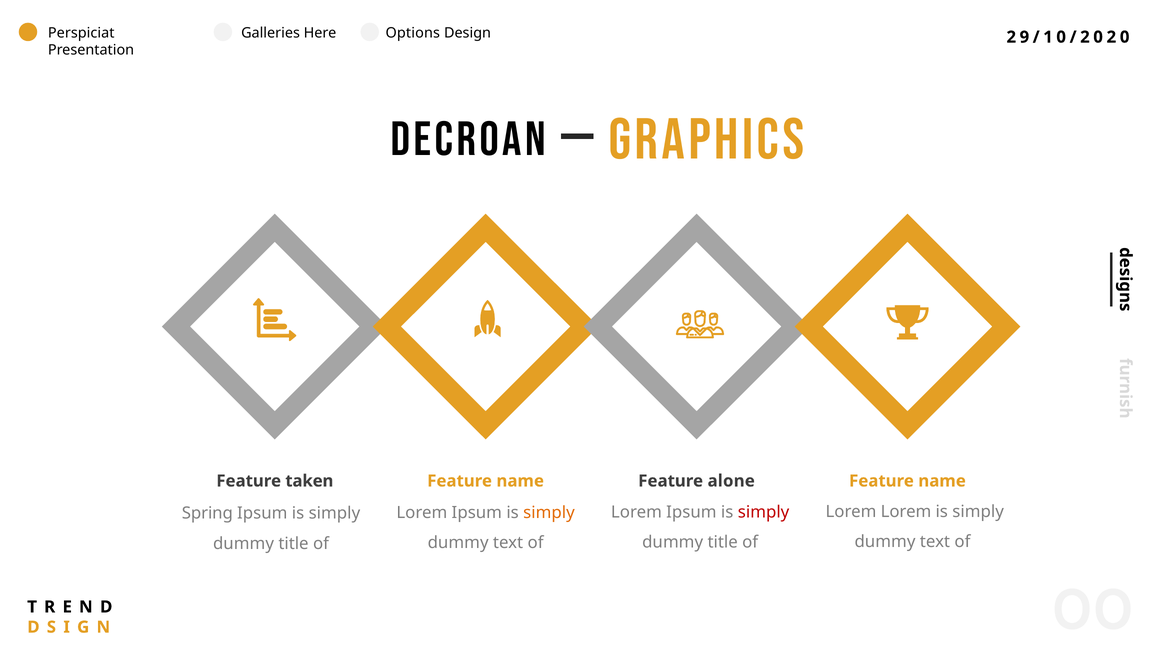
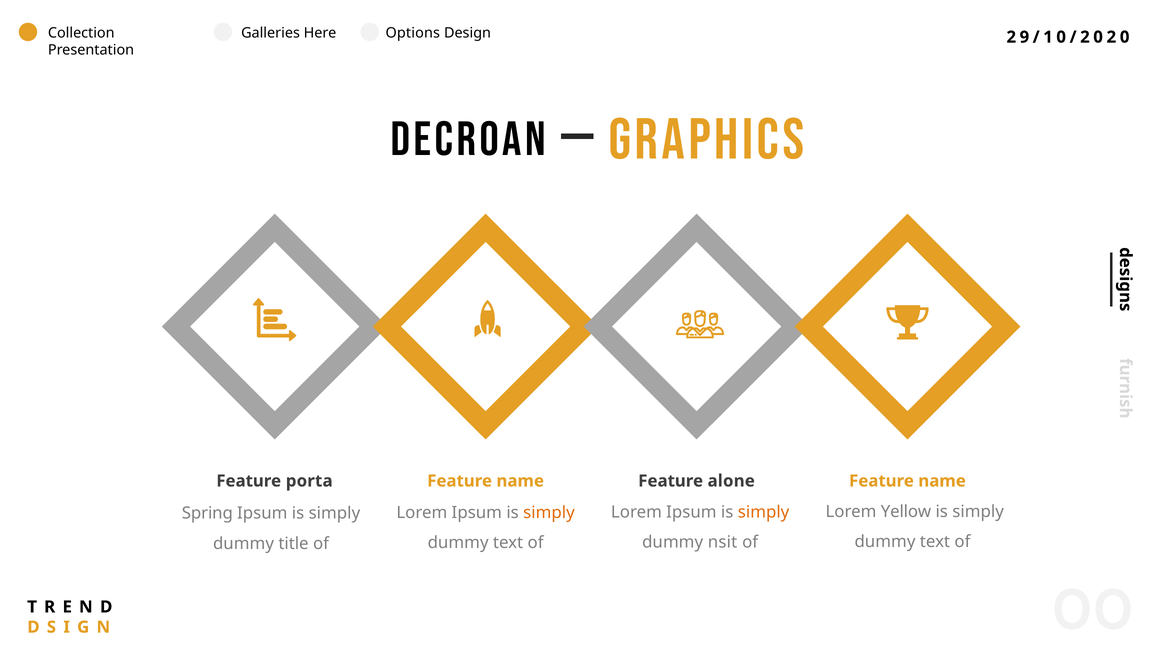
Perspiciat: Perspiciat -> Collection
taken: taken -> porta
Lorem Lorem: Lorem -> Yellow
simply at (764, 512) colour: red -> orange
title at (723, 542): title -> nsit
